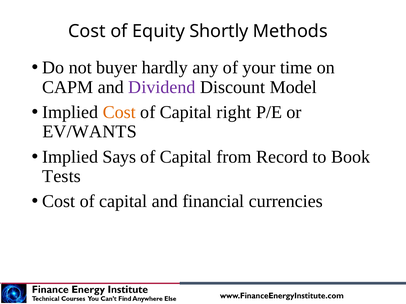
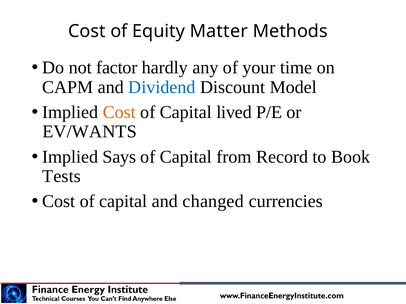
Shortly: Shortly -> Matter
buyer: buyer -> factor
Dividend colour: purple -> blue
right: right -> lived
financial: financial -> changed
